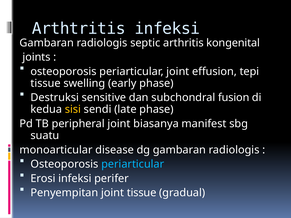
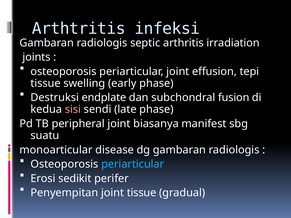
kongenital: kongenital -> irradiation
sensitive: sensitive -> endplate
sisi colour: yellow -> pink
Erosi infeksi: infeksi -> sedikit
